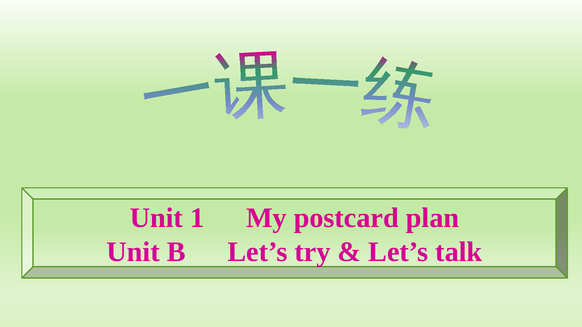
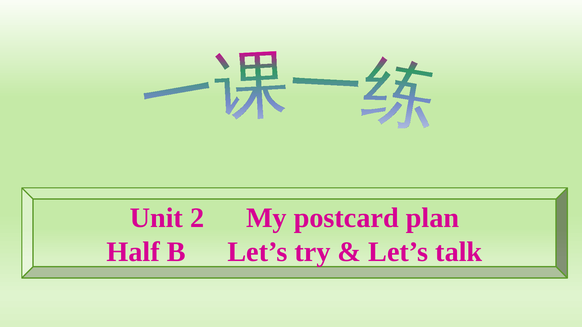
1: 1 -> 2
Unit at (133, 252): Unit -> Half
